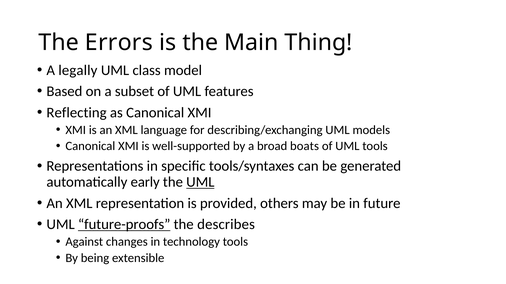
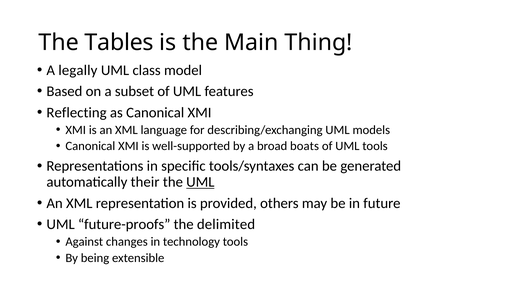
Errors: Errors -> Tables
early: early -> their
future-proofs underline: present -> none
describes: describes -> delimited
